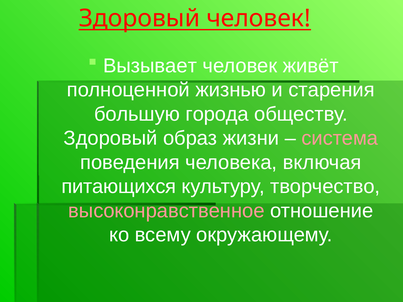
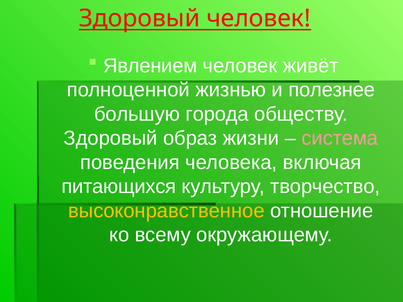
Вызывает: Вызывает -> Явлением
старения: старения -> полезнее
высоконравственное colour: pink -> yellow
